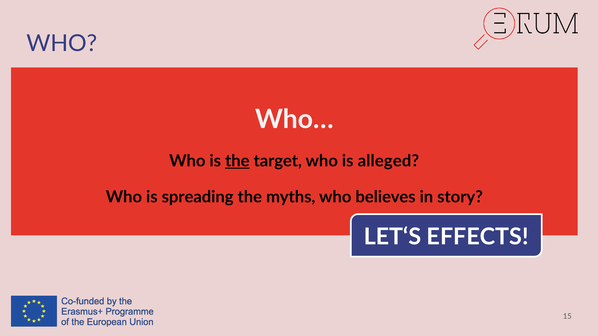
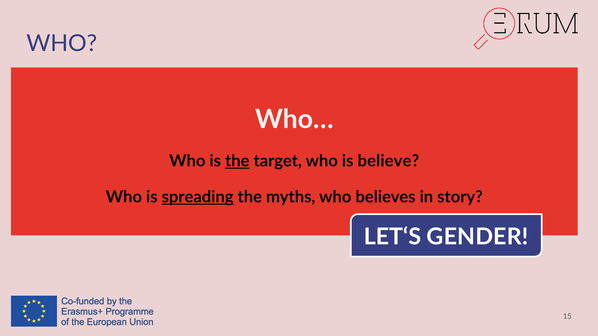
alleged: alleged -> believe
spreading underline: none -> present
EFFECTS: EFFECTS -> GENDER
